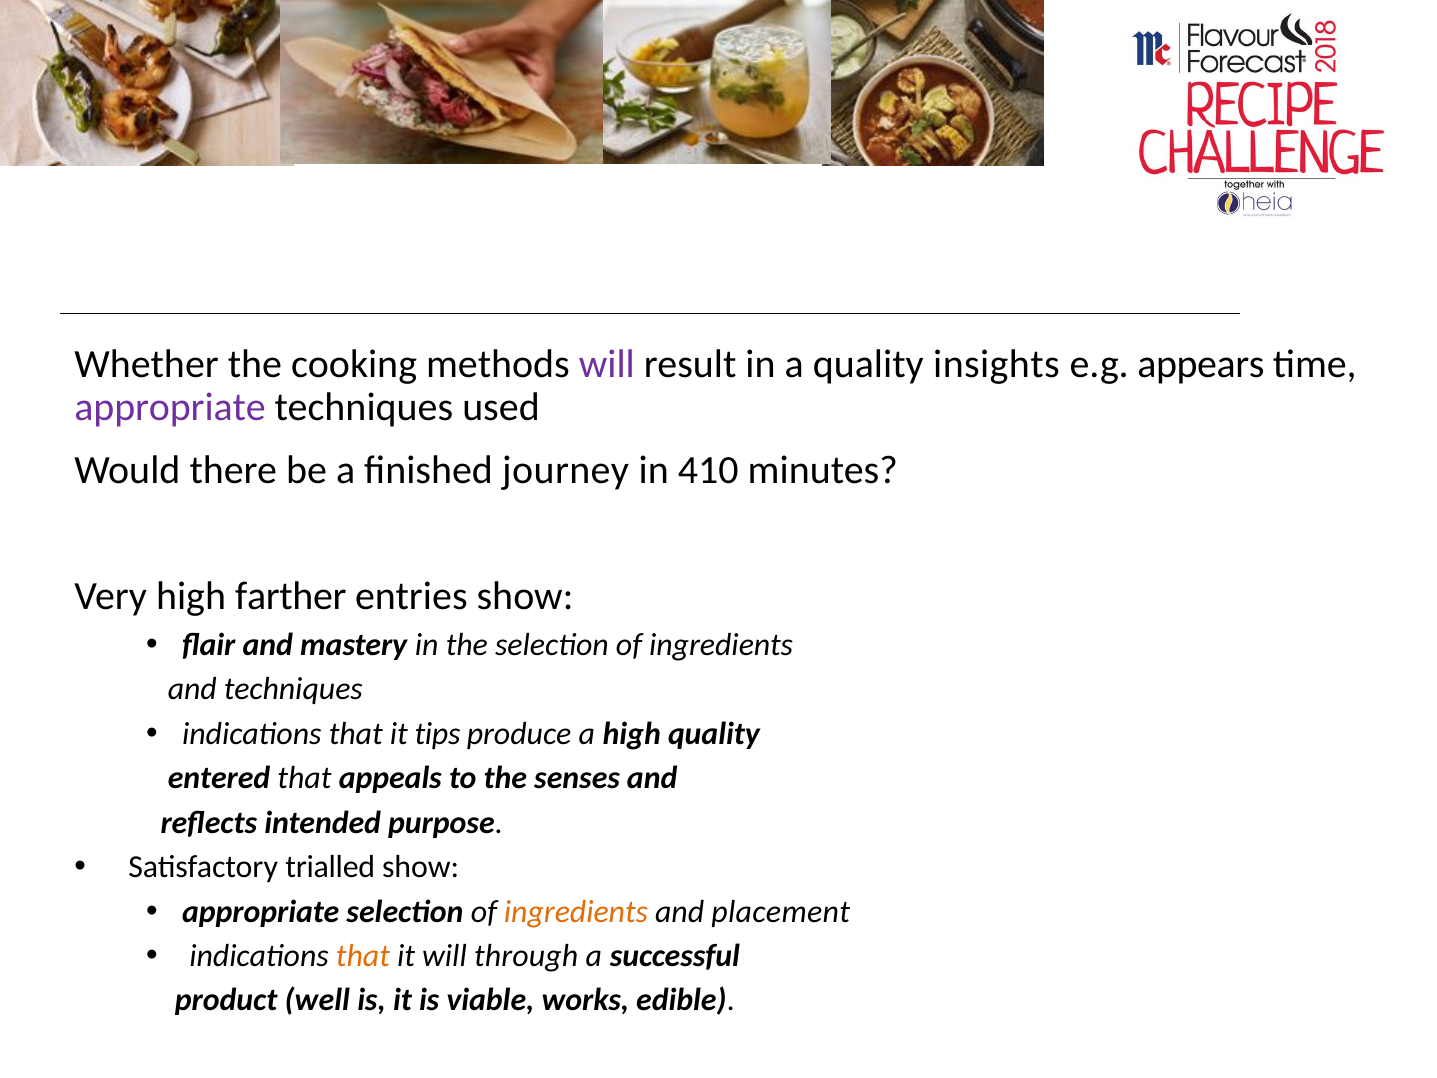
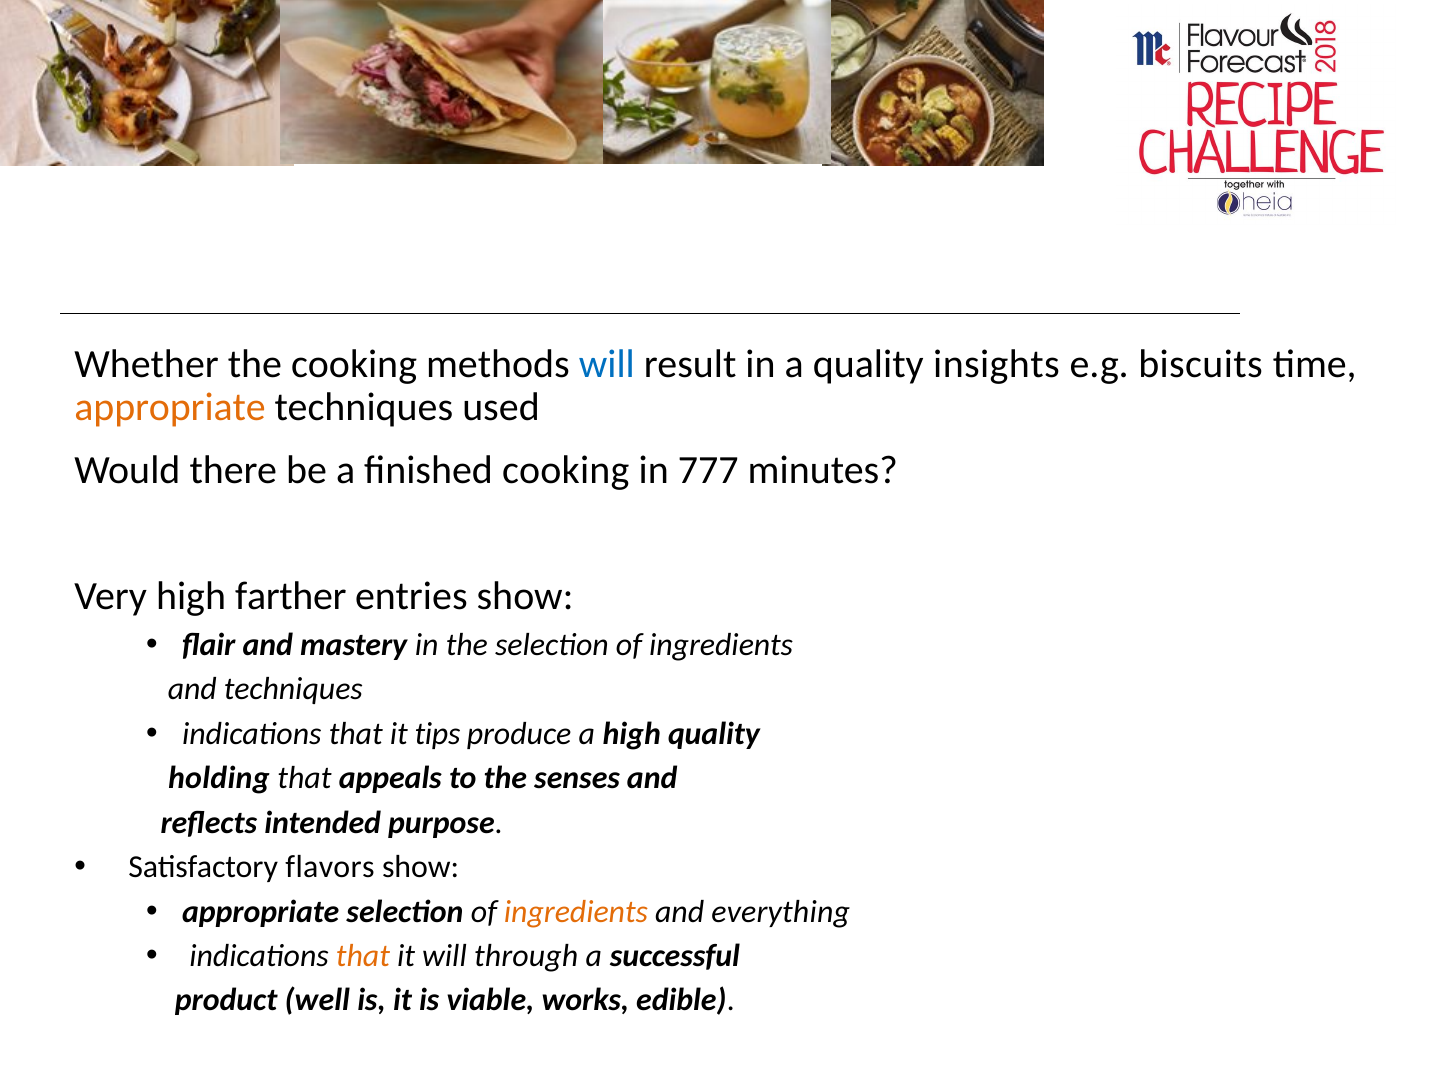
will at (607, 364) colour: purple -> blue
appears: appears -> biscuits
appropriate at (170, 407) colour: purple -> orange
finished journey: journey -> cooking
410: 410 -> 777
entered: entered -> holding
trialled: trialled -> flavors
placement: placement -> everything
